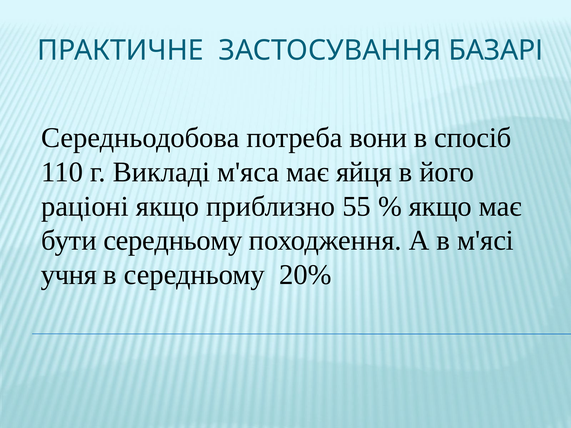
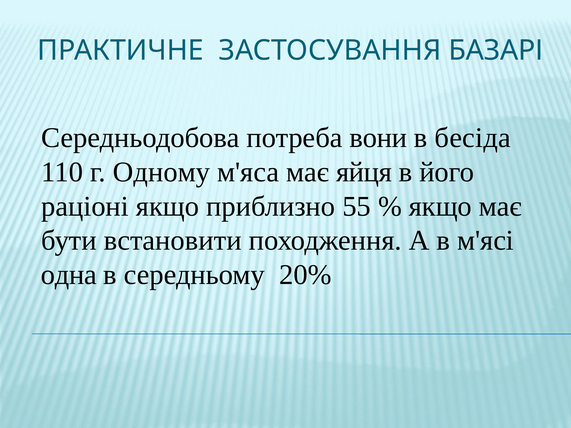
спосіб: спосіб -> бесіда
Викладі: Викладі -> Одному
бути середньому: середньому -> встановити
учня: учня -> одна
